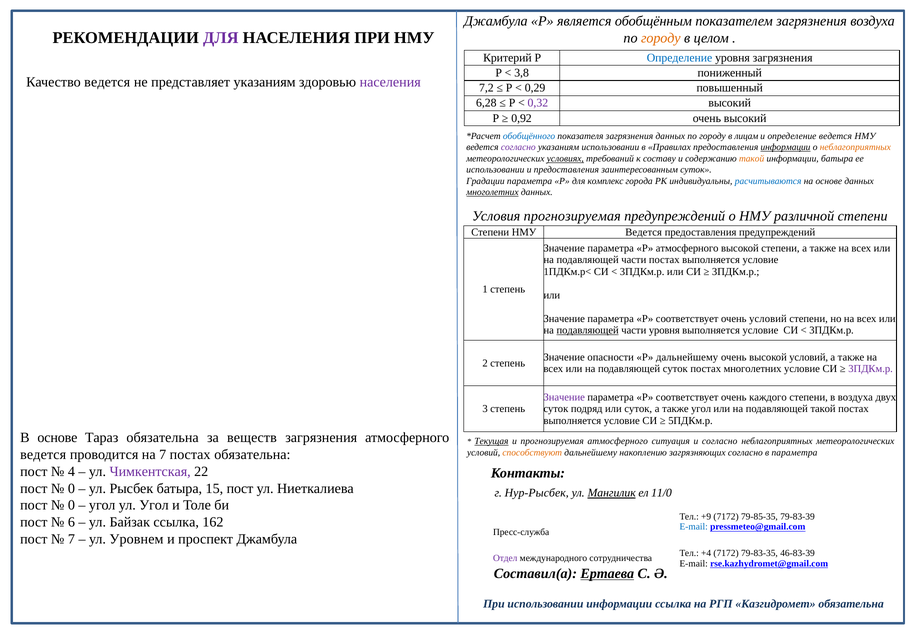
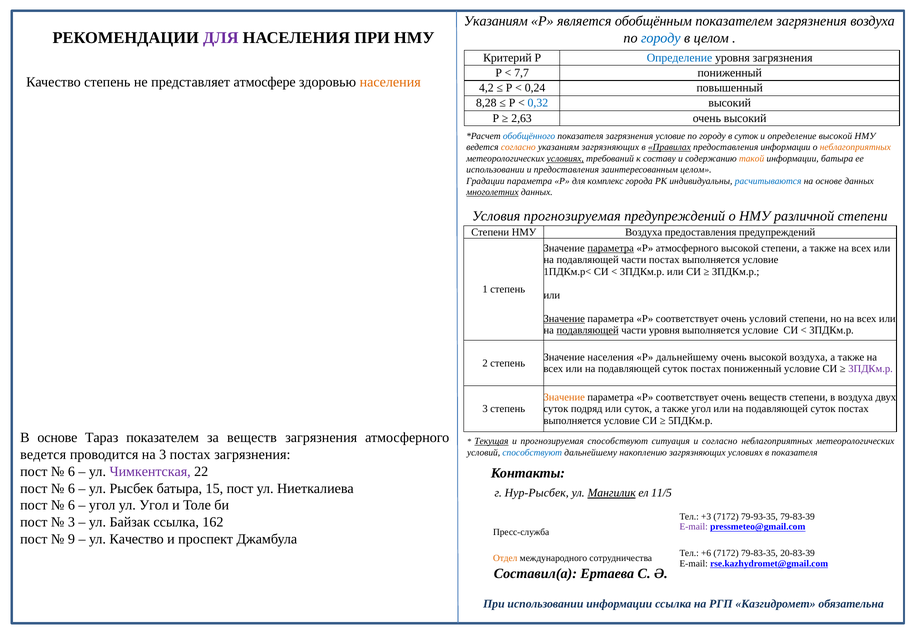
Джамбула at (496, 21): Джамбула -> Указаниям
городу at (661, 38) colour: orange -> blue
3,8: 3,8 -> 7,7
Качество ведется: ведется -> степень
представляет указаниям: указаниям -> атмосфере
населения at (390, 82) colour: purple -> orange
7,2: 7,2 -> 4,2
0,29: 0,29 -> 0,24
6,28: 6,28 -> 8,28
0,32 colour: purple -> blue
0,92: 0,92 -> 2,63
загрязнения данных: данных -> условие
в лицам: лицам -> суток
определение ведется: ведется -> высокой
согласно at (518, 147) colour: purple -> orange
указаниям использовании: использовании -> загрязняющих
Правилах underline: none -> present
информации at (785, 147) underline: present -> none
заинтересованным суток: суток -> целом
Степени НМУ Ведется: Ведется -> Воздуха
параметра at (611, 248) underline: none -> present
Значение at (564, 319) underline: none -> present
Значение опасности: опасности -> населения
высокой условий: условий -> воздуха
постах многолетних: многолетних -> пониженный
Значение at (564, 397) colour: purple -> orange
очень каждого: каждого -> веществ
такой at (823, 409): такой -> суток
Тараз обязательна: обязательна -> показателем
прогнозируемая атмосферного: атмосферного -> способствуют
на 7: 7 -> 3
постах обязательна: обязательна -> загрязнения
способствуют at (532, 453) colour: orange -> blue
загрязняющих согласно: согласно -> условиях
в параметра: параметра -> показателя
4 at (71, 472): 4 -> 6
0 at (71, 488): 0 -> 6
11/0: 11/0 -> 11/5
0 at (71, 505): 0 -> 6
+9: +9 -> +3
79-85-35: 79-85-35 -> 79-93-35
6 at (71, 522): 6 -> 3
E-mail at (694, 527) colour: blue -> purple
7 at (71, 539): 7 -> 9
ул Уровнем: Уровнем -> Качество
+4: +4 -> +6
46-83-39: 46-83-39 -> 20-83-39
Отдел colour: purple -> orange
Ертаева underline: present -> none
